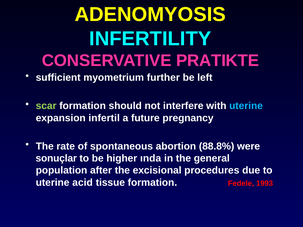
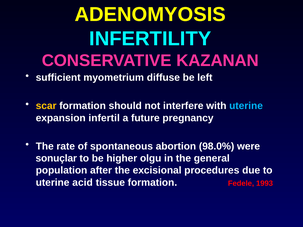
PRATIKTE: PRATIKTE -> KAZANAN
further: further -> diffuse
scar colour: light green -> yellow
88.8%: 88.8% -> 98.0%
ında: ında -> olgu
